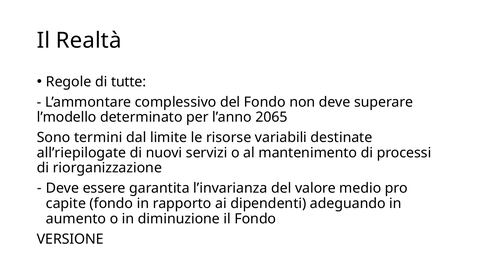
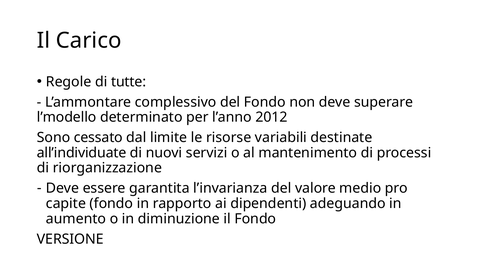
Realtà: Realtà -> Carico
2065: 2065 -> 2012
termini: termini -> cessato
all’riepilogate: all’riepilogate -> all’individuate
